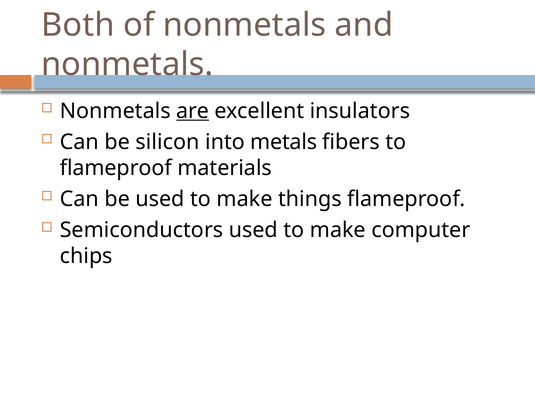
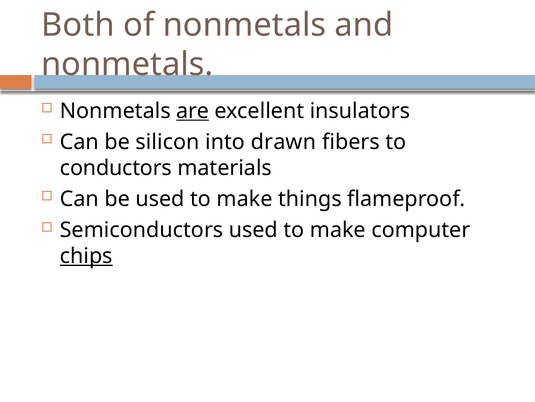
metals: metals -> drawn
flameproof at (116, 168): flameproof -> conductors
chips underline: none -> present
